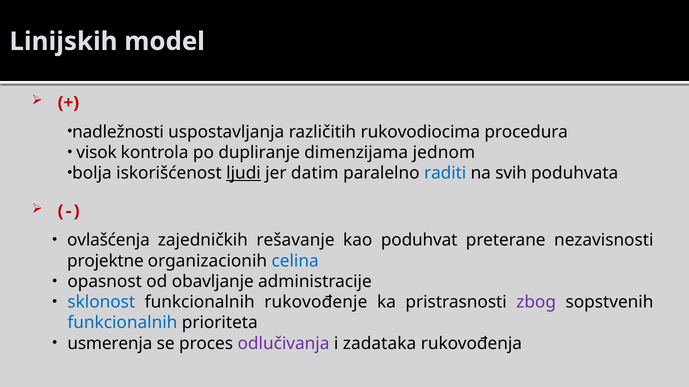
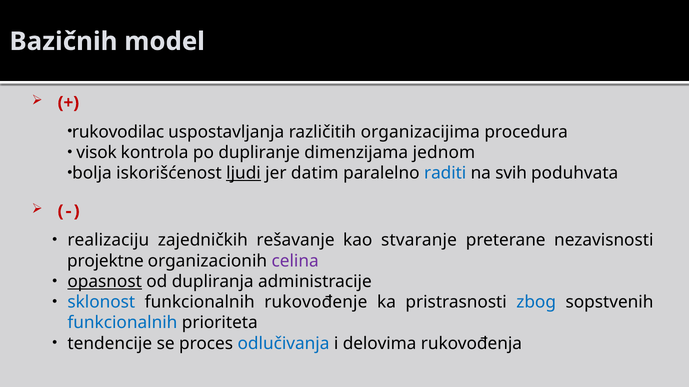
Linijskih: Linijskih -> Bazičnih
nadležnosti: nadležnosti -> rukovodilac
rukovodiocima: rukovodiocima -> organizacijima
ovlašćenja: ovlašćenja -> realizaciju
poduhvat: poduhvat -> stvaranje
celina colour: blue -> purple
opasnost underline: none -> present
obavljanje: obavljanje -> dupliranja
zbog colour: purple -> blue
usmerenja: usmerenja -> tendencije
odlučivanja colour: purple -> blue
zadataka: zadataka -> delovima
